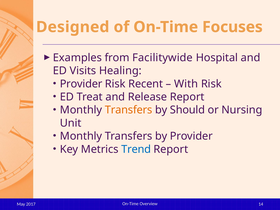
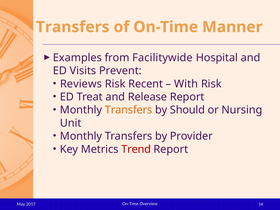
Designed at (73, 27): Designed -> Transfers
Focuses: Focuses -> Manner
Healing: Healing -> Prevent
Provider at (81, 84): Provider -> Reviews
Trend colour: blue -> red
